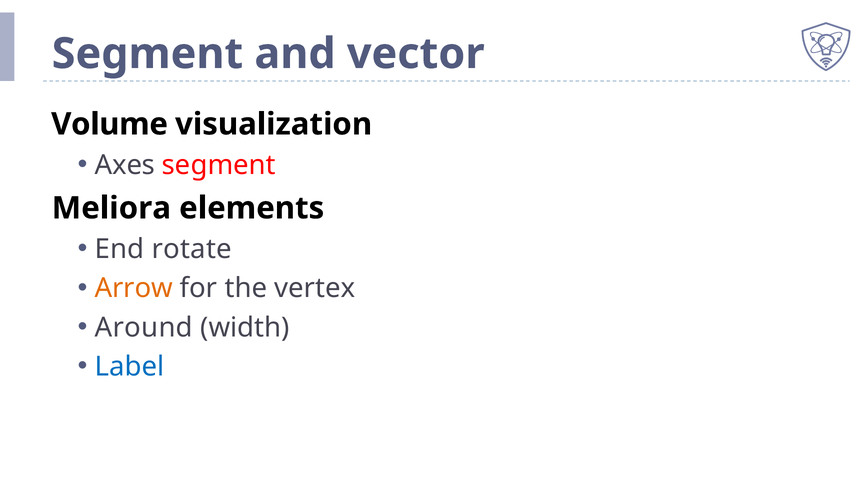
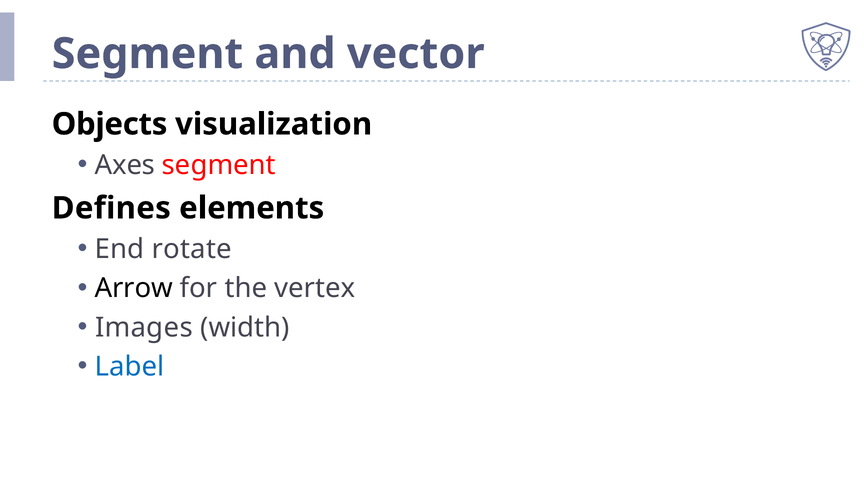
Volume: Volume -> Objects
Meliora: Meliora -> Defines
Arrow colour: orange -> black
Around: Around -> Images
